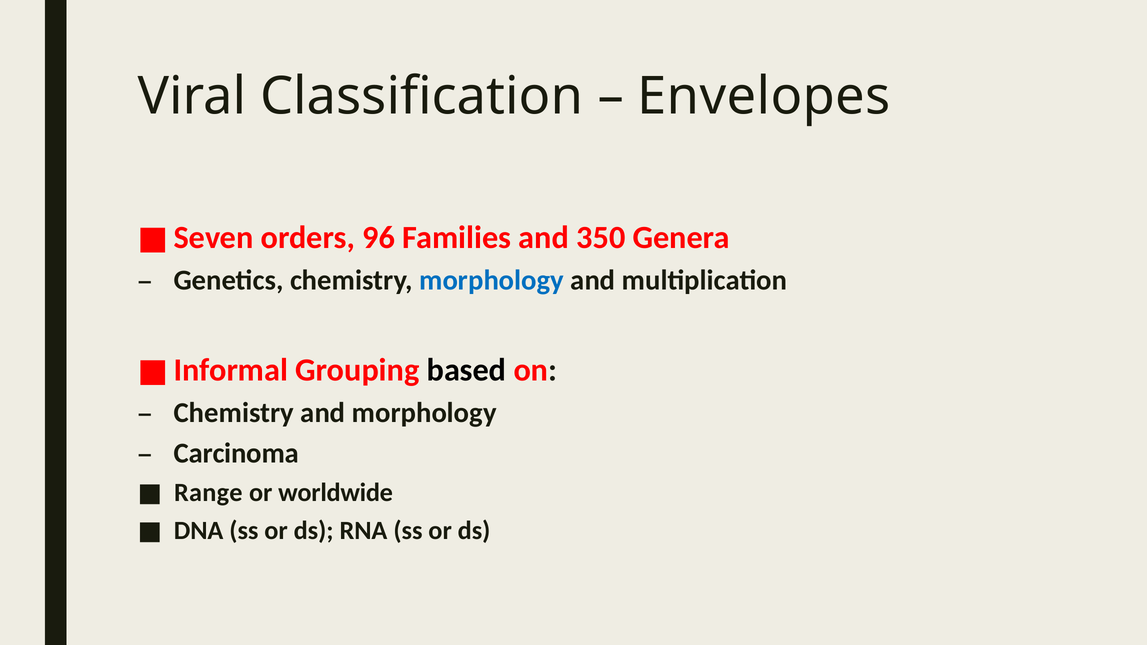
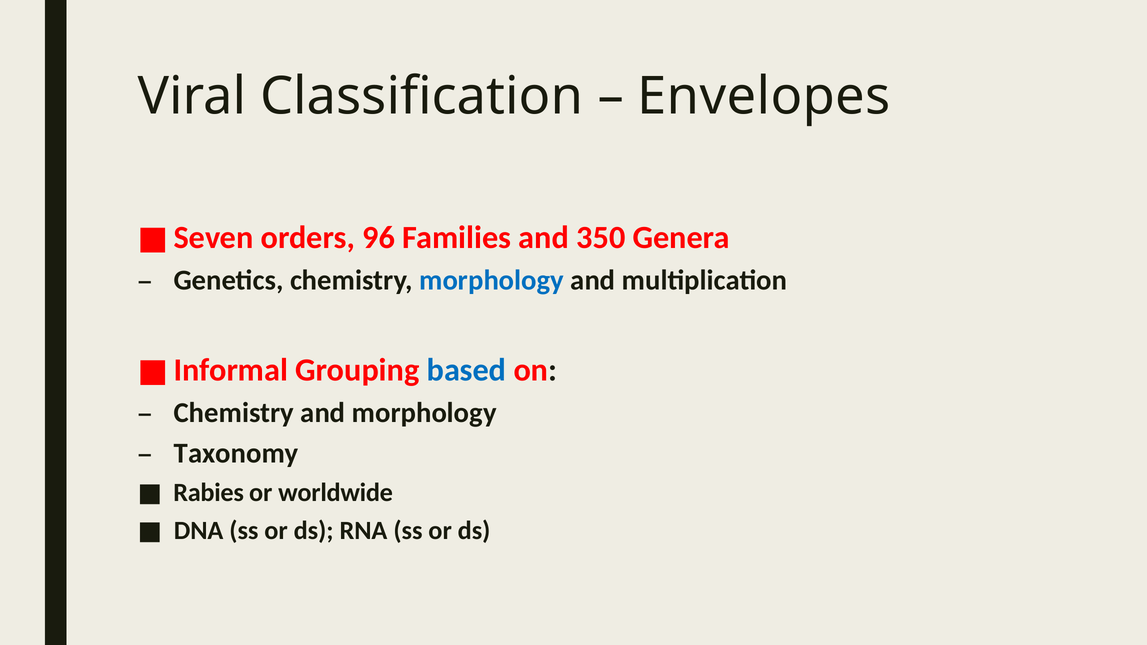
based colour: black -> blue
Carcinoma: Carcinoma -> Taxonomy
Range: Range -> Rabies
